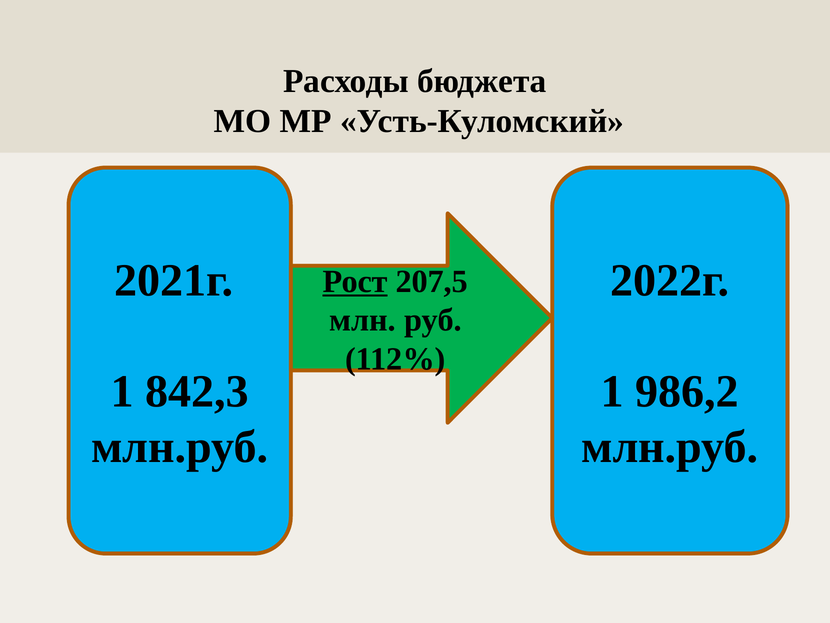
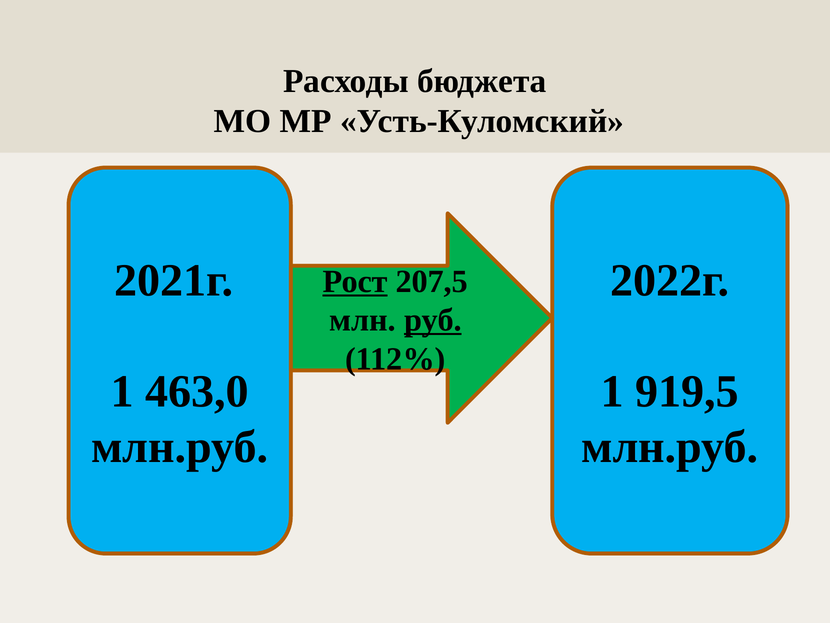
руб underline: none -> present
842,3: 842,3 -> 463,0
986,2: 986,2 -> 919,5
